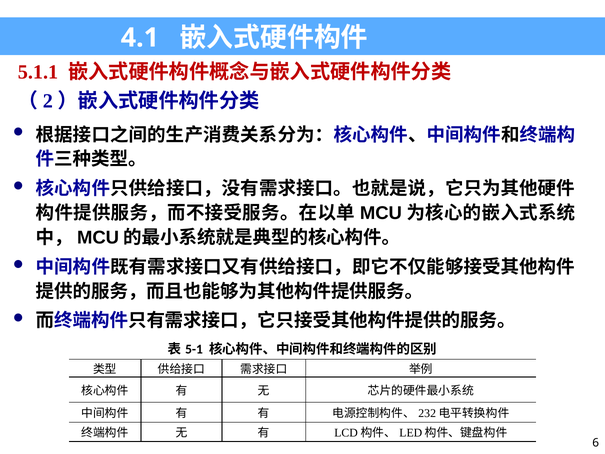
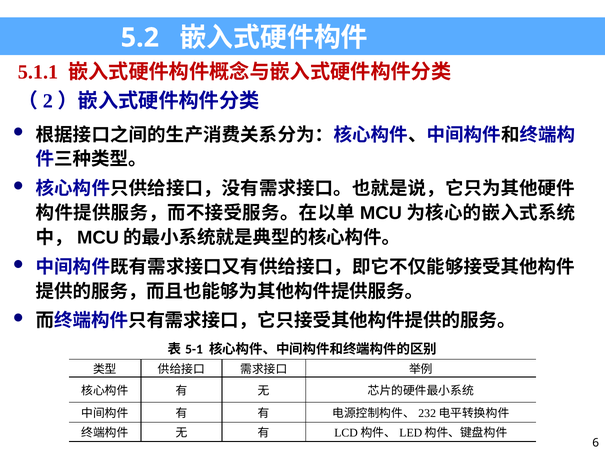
4.1: 4.1 -> 5.2
